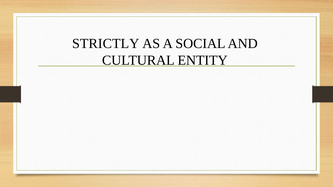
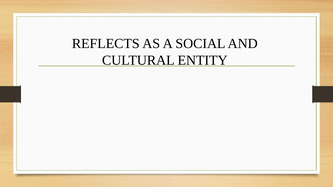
STRICTLY: STRICTLY -> REFLECTS
